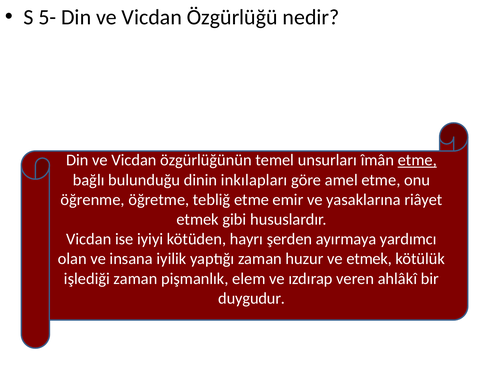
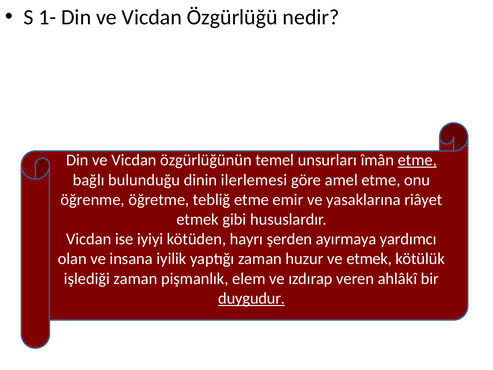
5-: 5- -> 1-
inkılapları: inkılapları -> ilerlemesi
duygudur underline: none -> present
